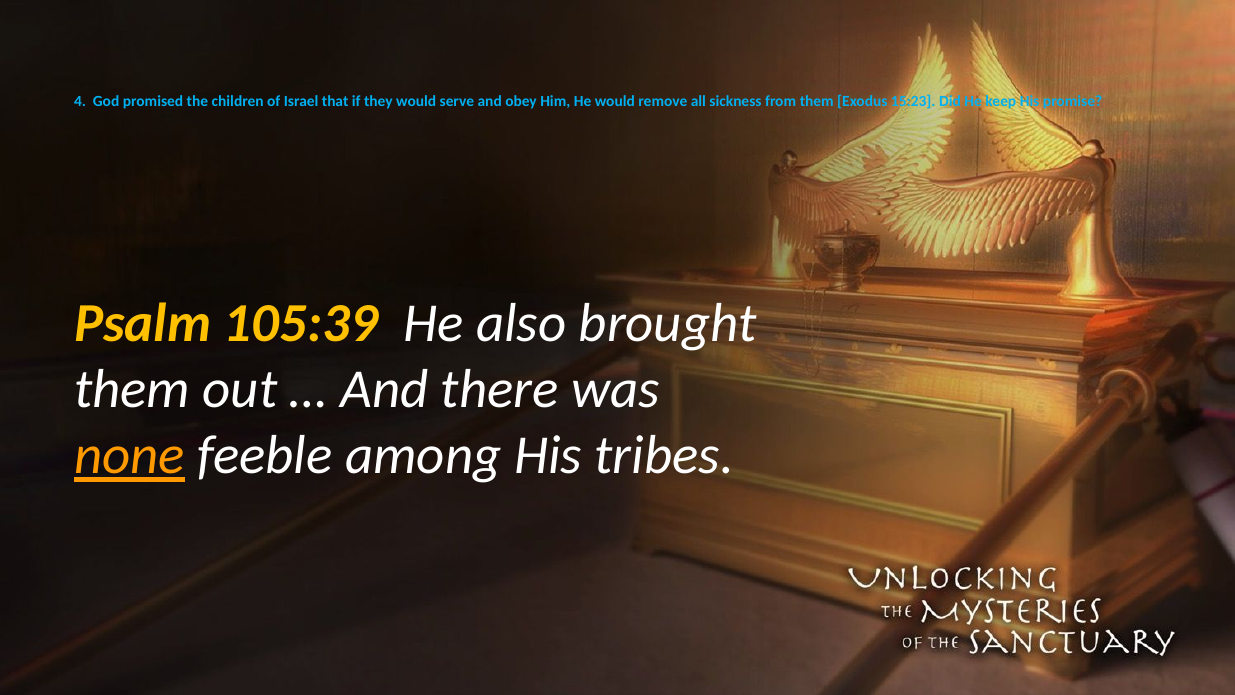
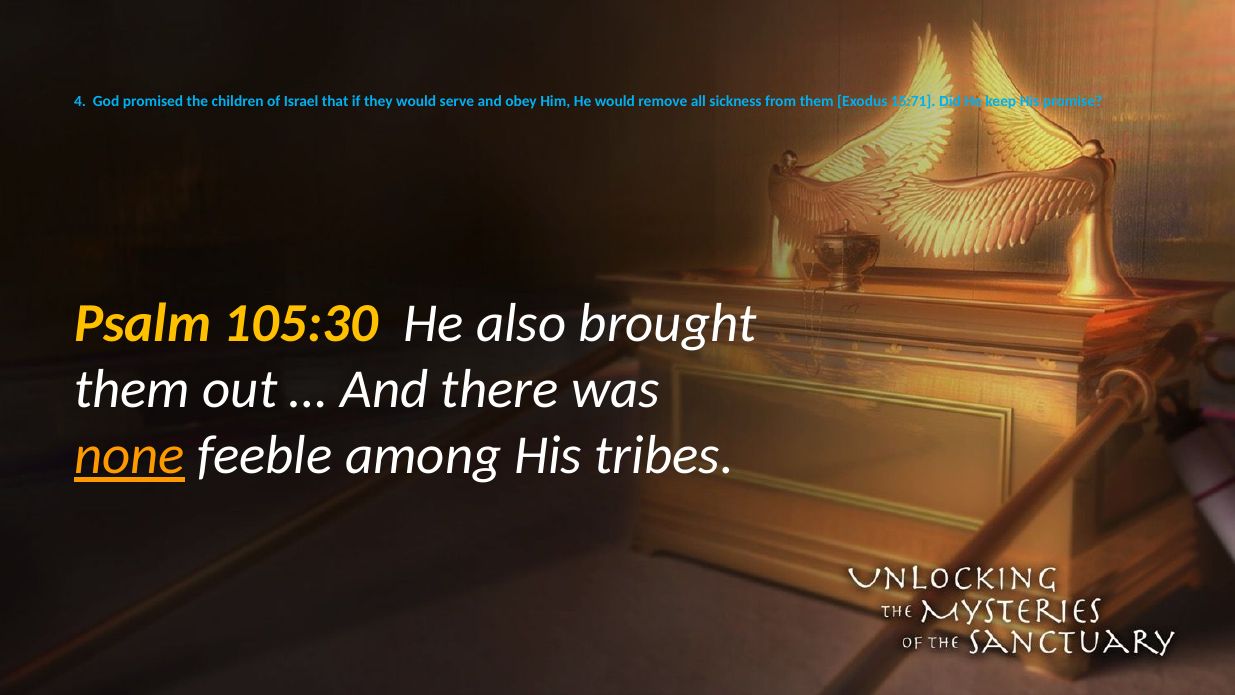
15:23: 15:23 -> 15:71
105:39: 105:39 -> 105:30
